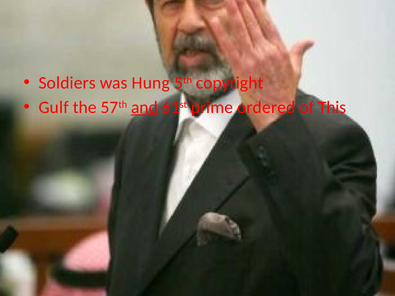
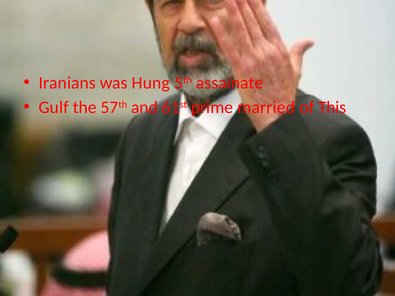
Soldiers: Soldiers -> Iranians
copyright: copyright -> assainate
and underline: present -> none
ordered: ordered -> married
